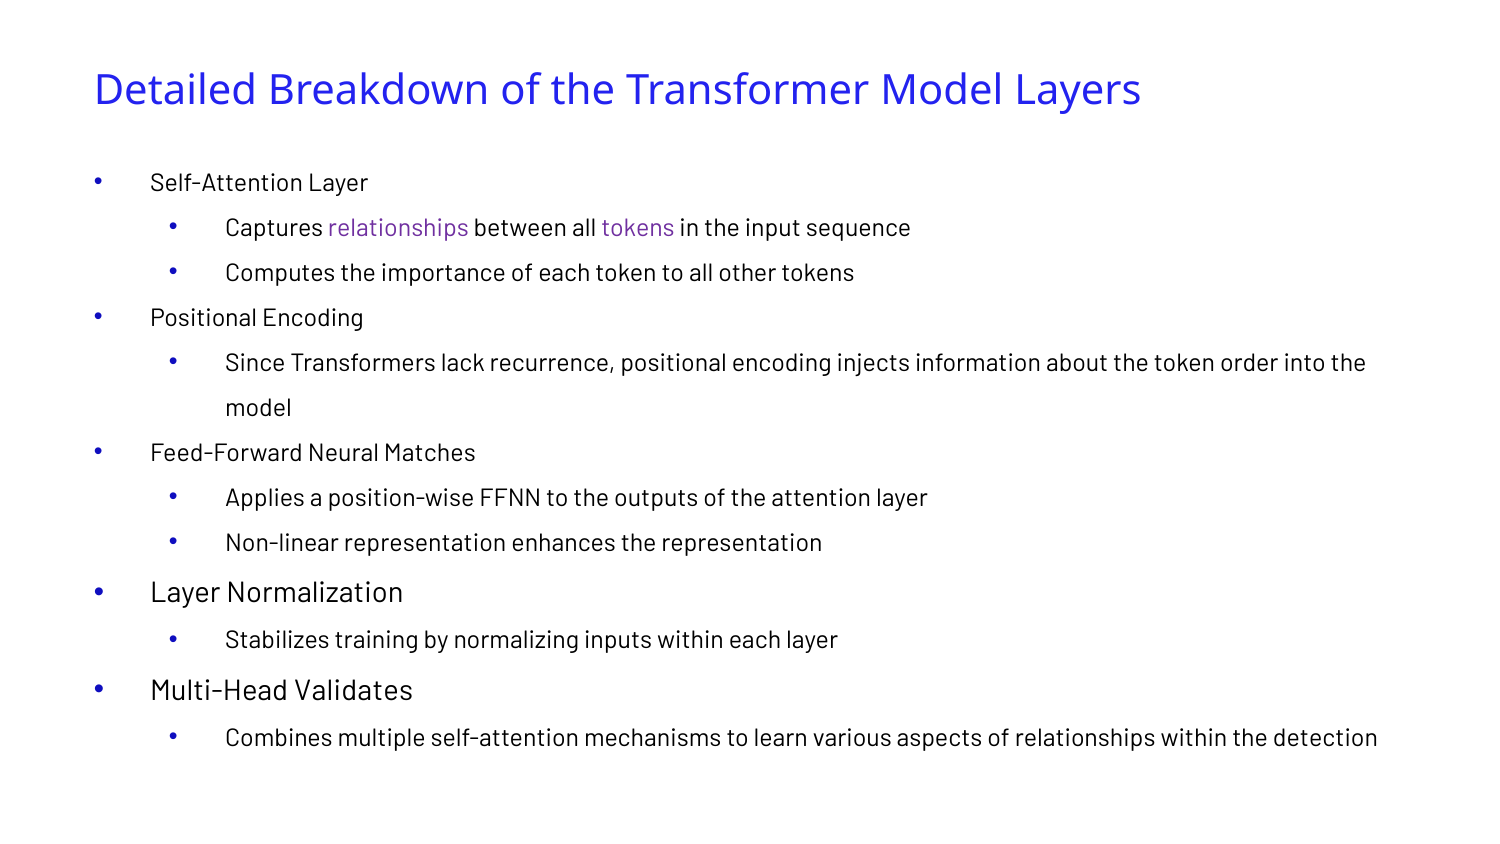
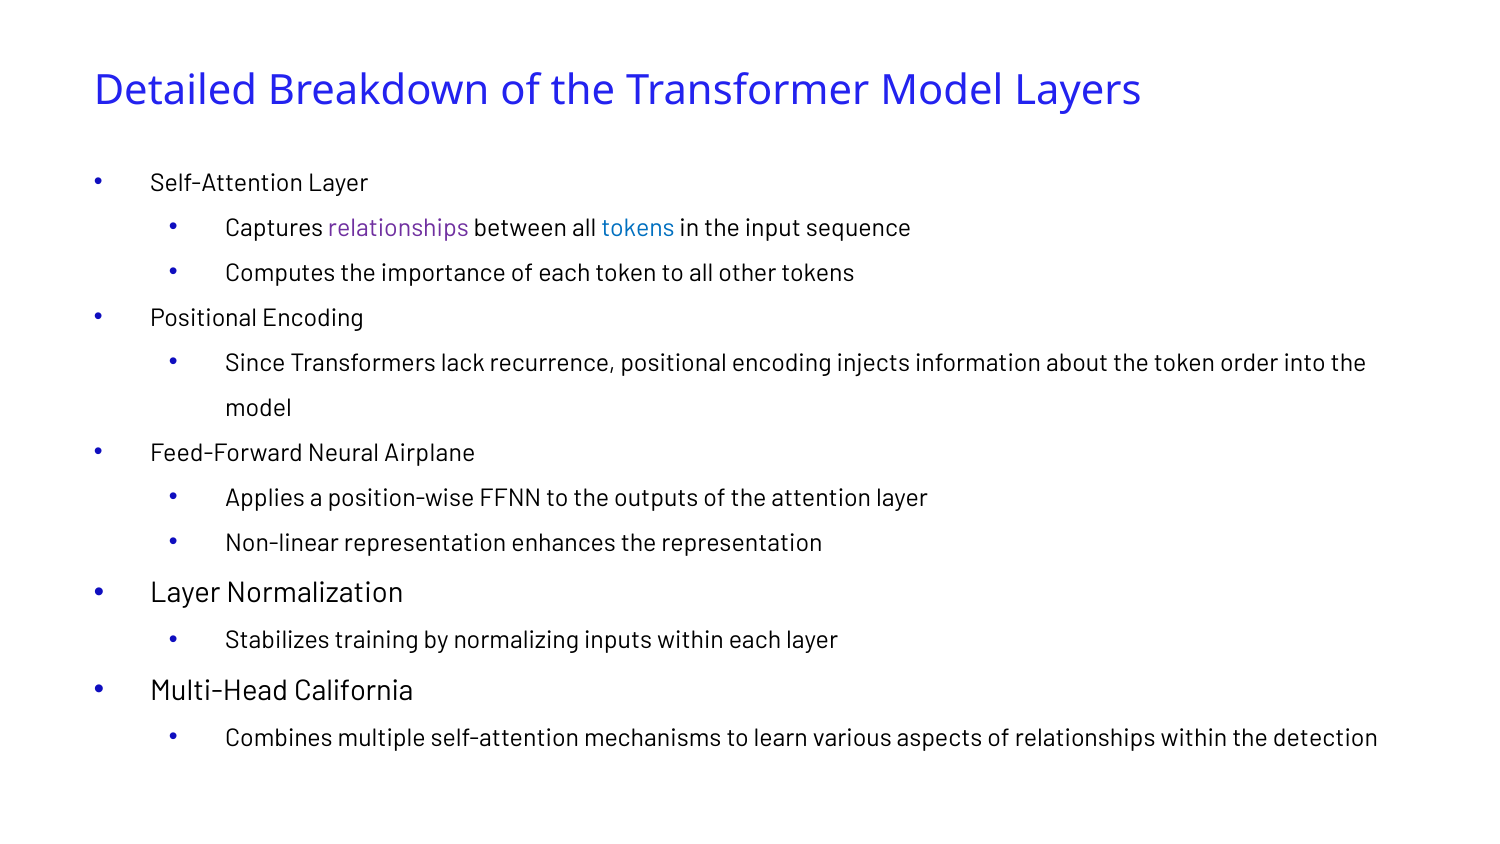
tokens at (638, 228) colour: purple -> blue
Matches: Matches -> Airplane
Validates: Validates -> California
